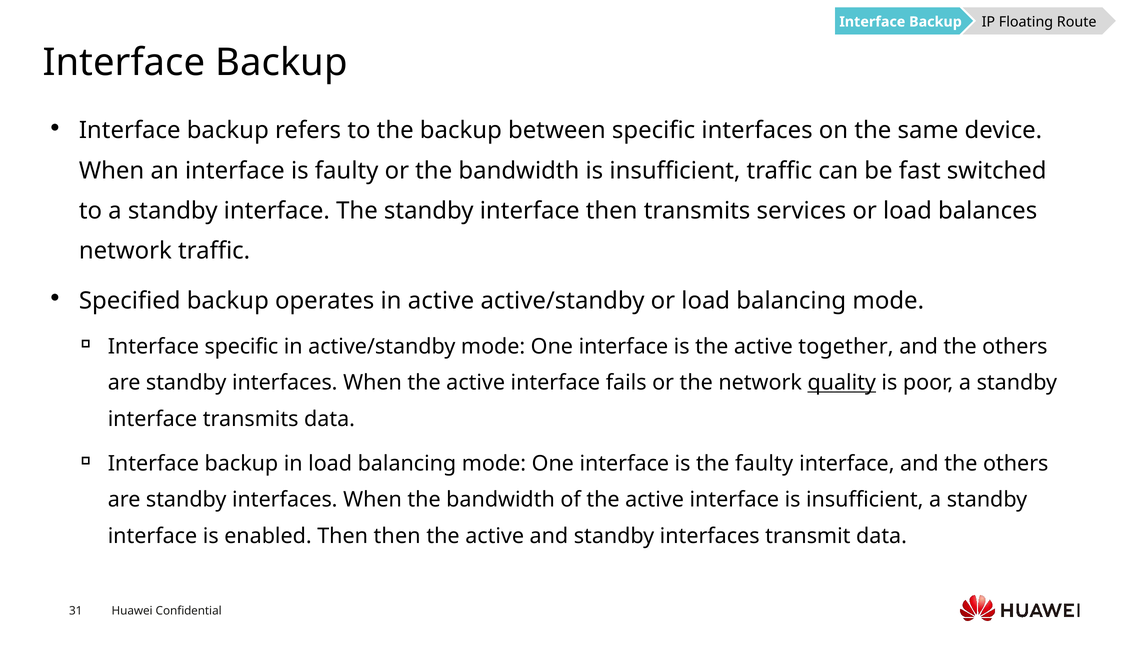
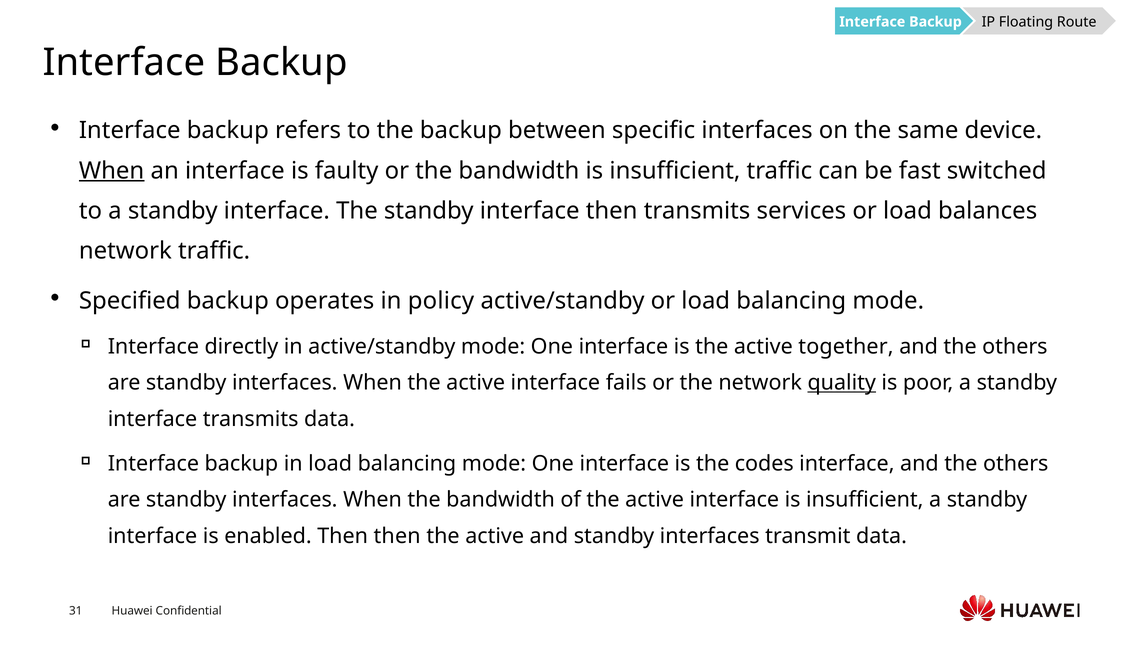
When at (112, 171) underline: none -> present
in active: active -> policy
Interface specific: specific -> directly
the faulty: faulty -> codes
